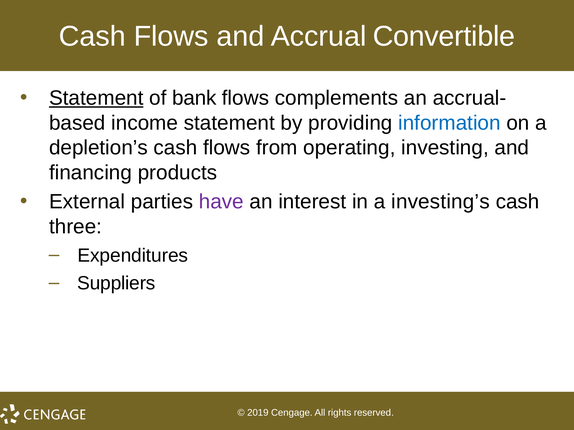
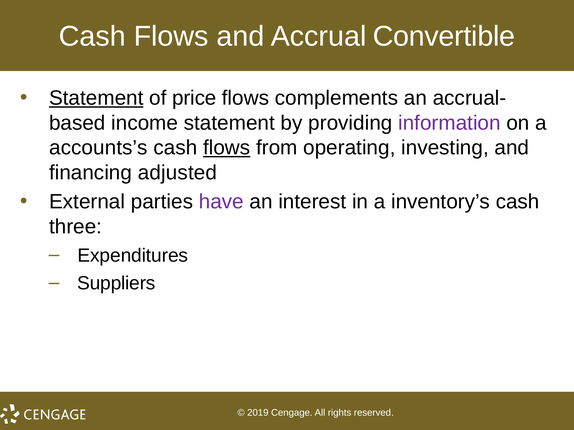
bank: bank -> price
information colour: blue -> purple
depletion’s: depletion’s -> accounts’s
flows at (227, 148) underline: none -> present
products: products -> adjusted
investing’s: investing’s -> inventory’s
